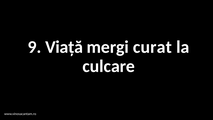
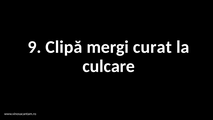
Viață: Viață -> Clipă
